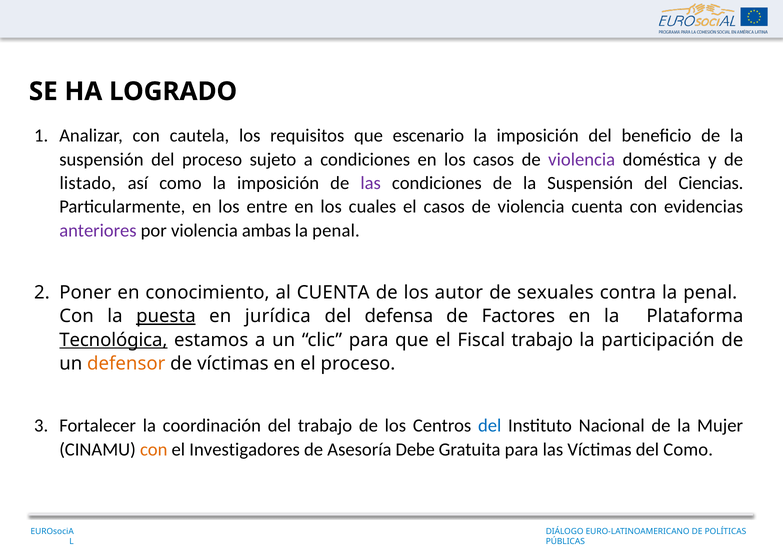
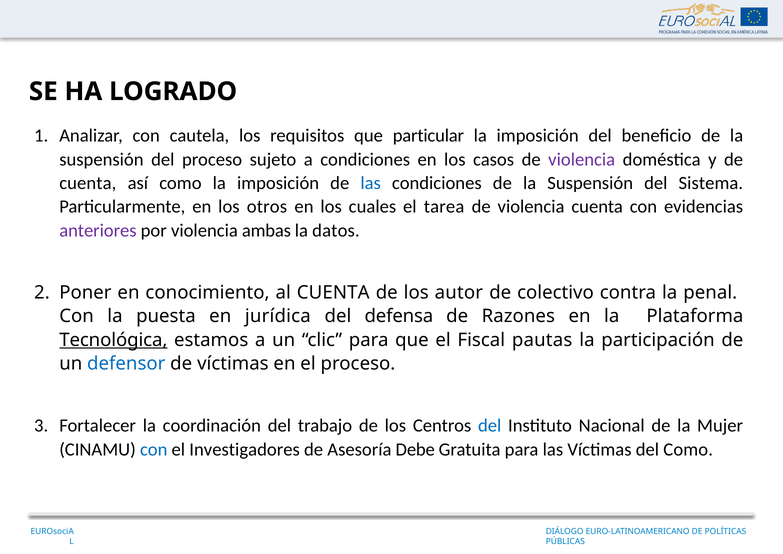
escenario: escenario -> particular
listado at (88, 183): listado -> cuenta
las at (371, 183) colour: purple -> blue
Ciencias: Ciencias -> Sistema
entre: entre -> otros
el casos: casos -> tarea
penal at (336, 230): penal -> datos
sexuales: sexuales -> colectivo
puesta underline: present -> none
Factores: Factores -> Razones
Fiscal trabajo: trabajo -> pautas
defensor colour: orange -> blue
con at (154, 449) colour: orange -> blue
